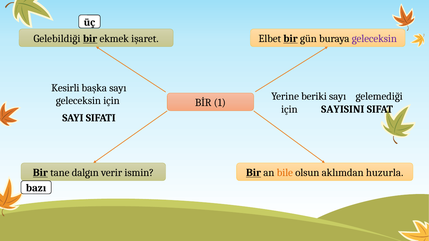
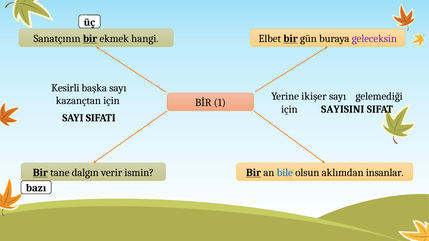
Gelebildiği: Gelebildiği -> Sanatçının
işaret: işaret -> hangi
beriki: beriki -> ikişer
geleceksin at (78, 101): geleceksin -> kazançtan
bile colour: orange -> blue
huzurla: huzurla -> insanlar
